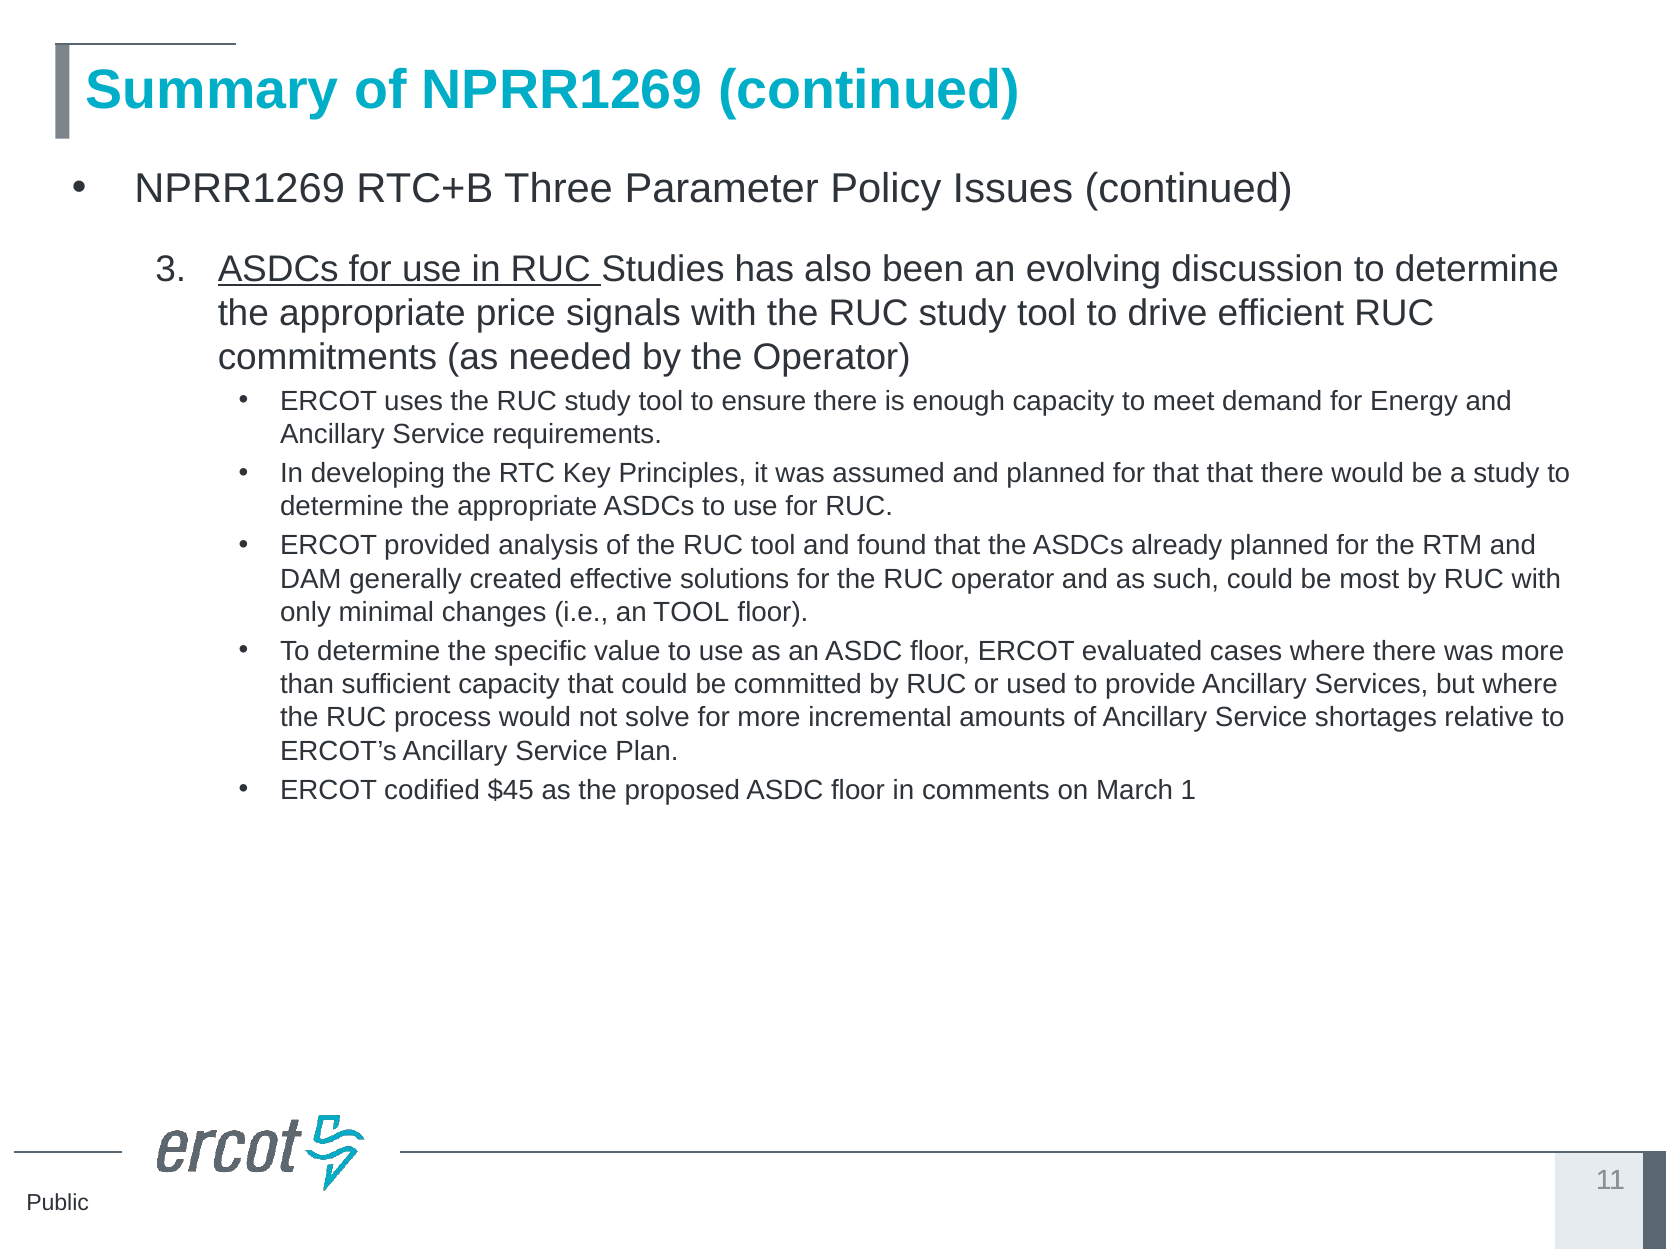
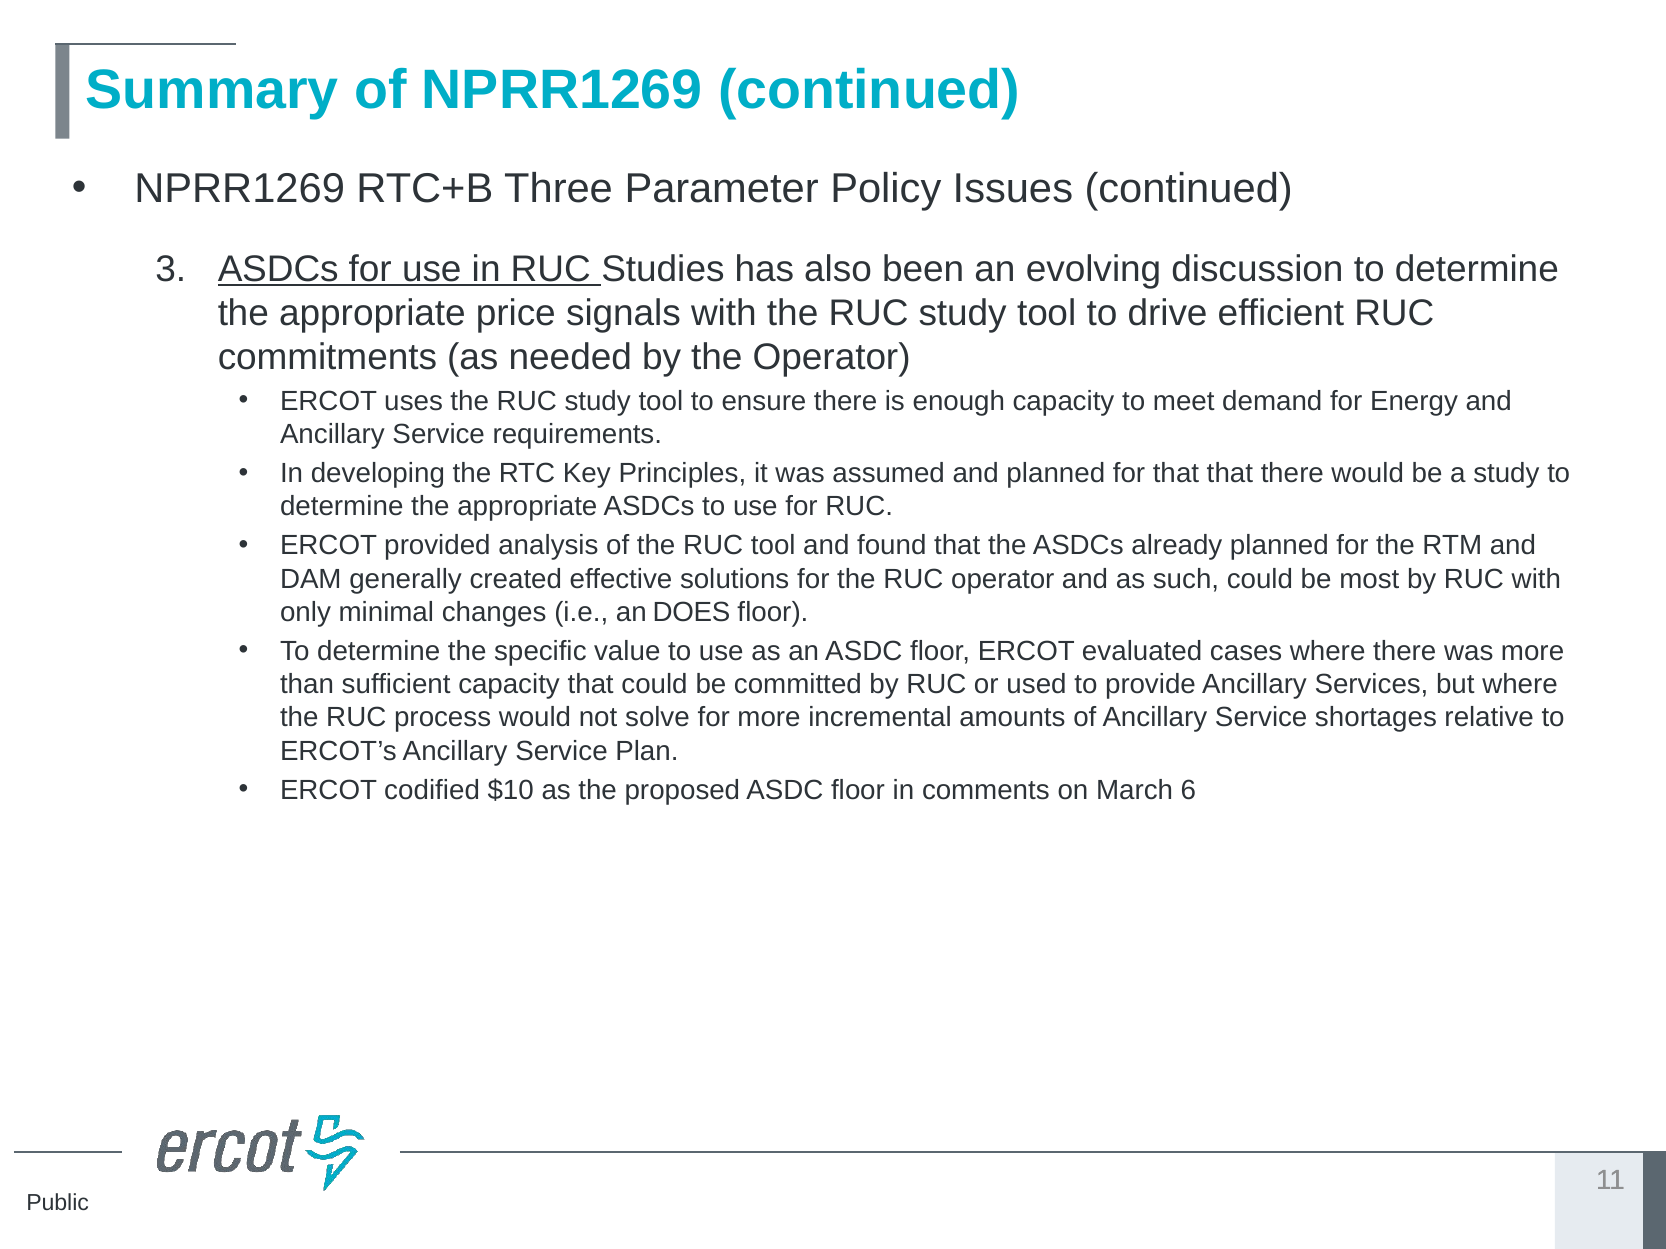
an TOOL: TOOL -> DOES
$45: $45 -> $10
1: 1 -> 6
